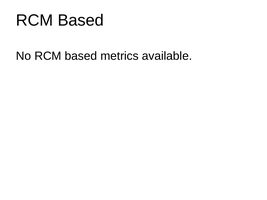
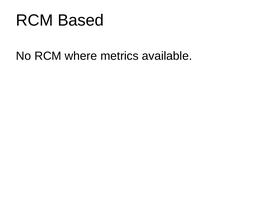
No RCM based: based -> where
